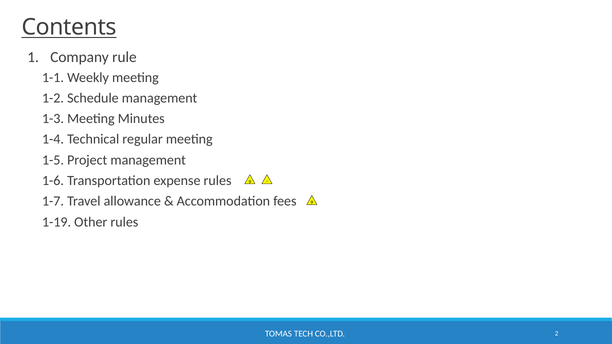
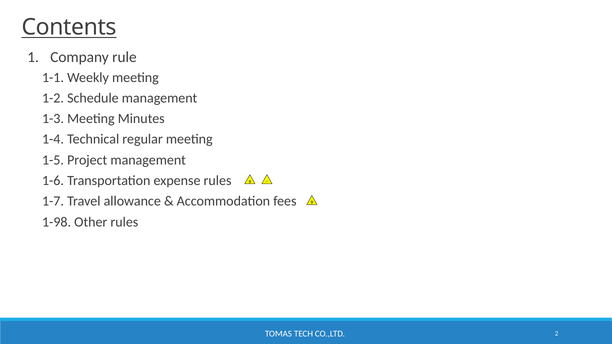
1-19: 1-19 -> 1-98
